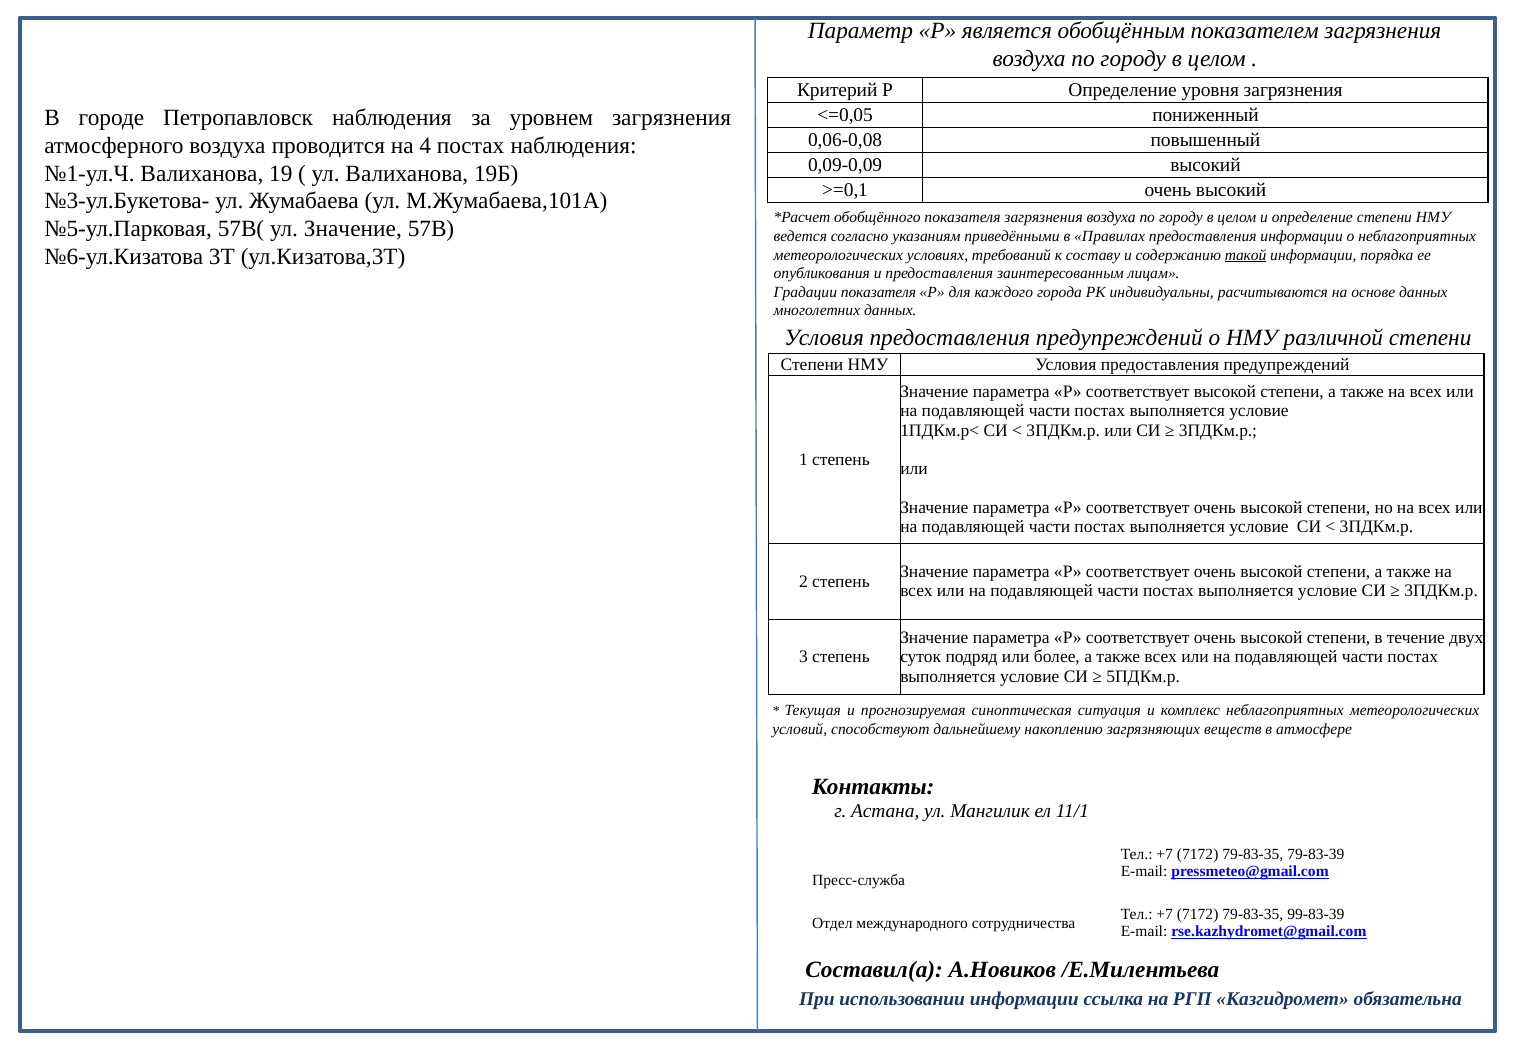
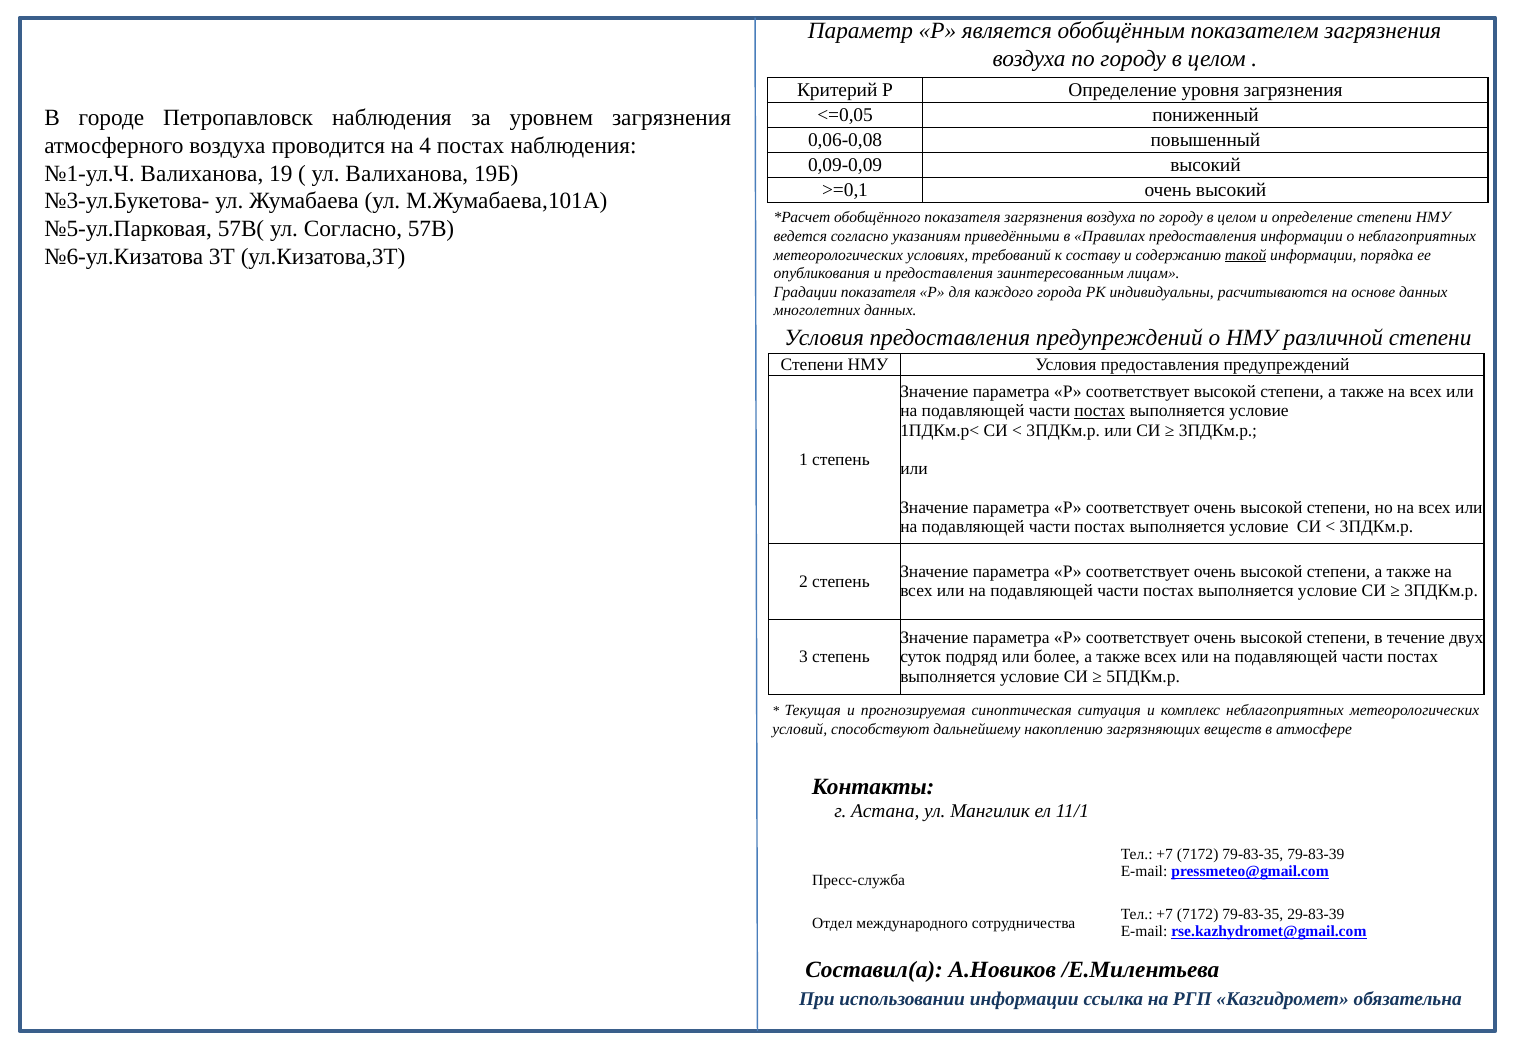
ул Значение: Значение -> Согласно
постах at (1100, 411) underline: none -> present
99-83-39: 99-83-39 -> 29-83-39
